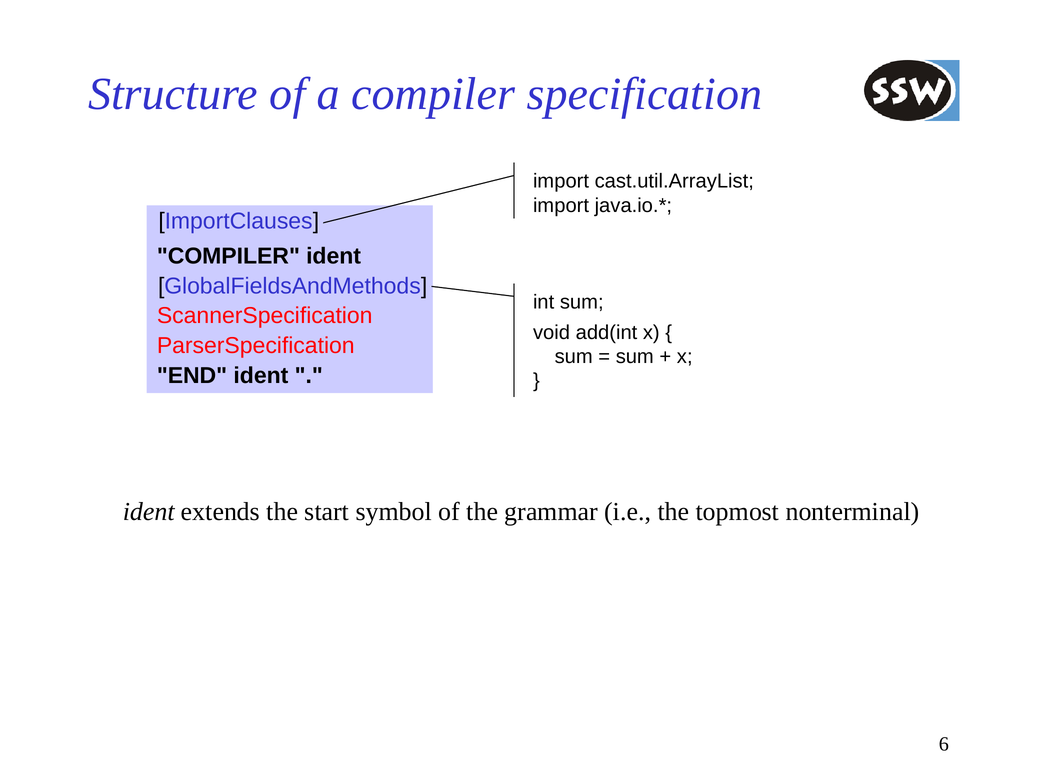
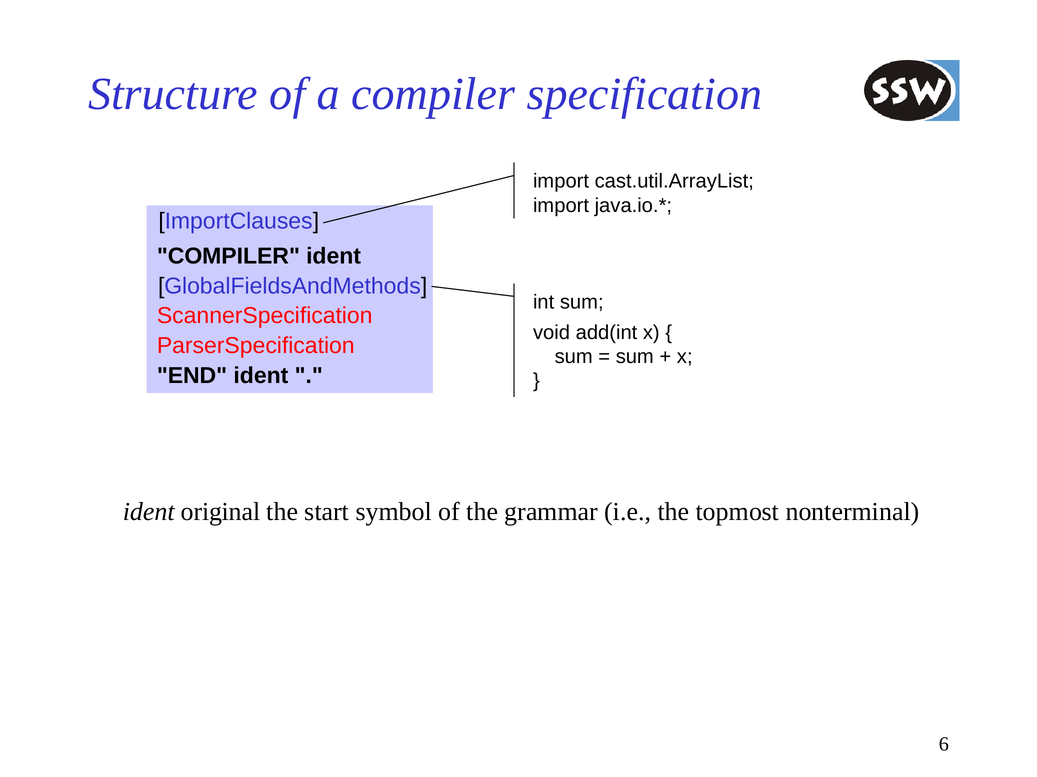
extends: extends -> original
